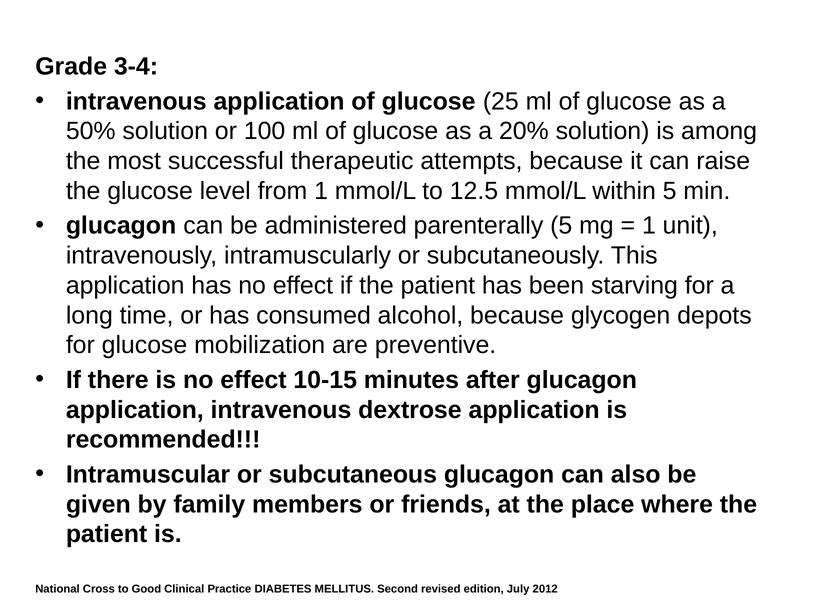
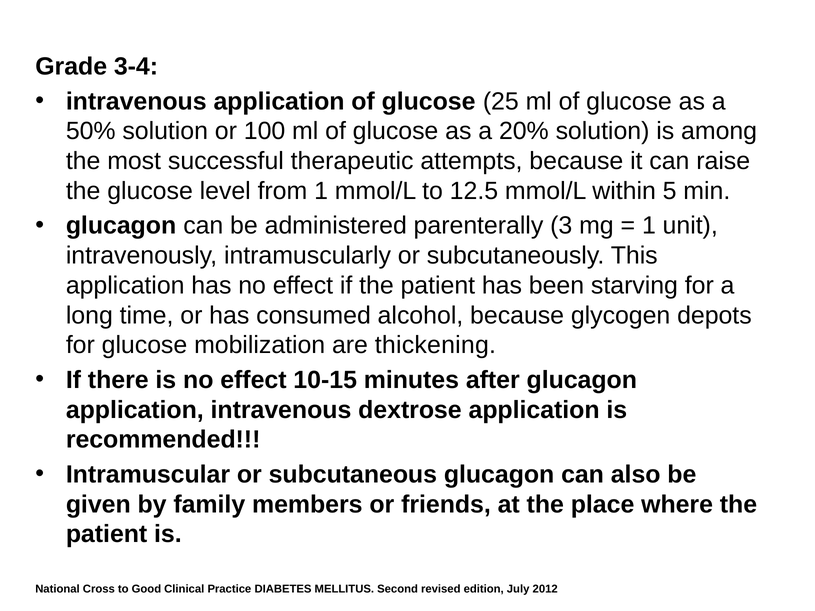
parenterally 5: 5 -> 3
preventive: preventive -> thickening
